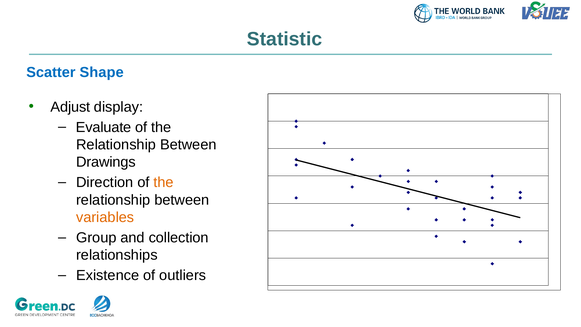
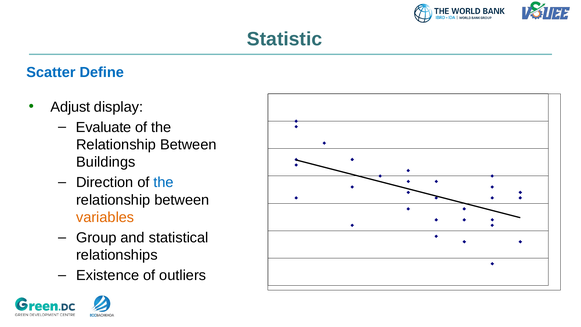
Shape: Shape -> Define
Drawings: Drawings -> Buildings
the at (164, 182) colour: orange -> blue
collection: collection -> statistical
